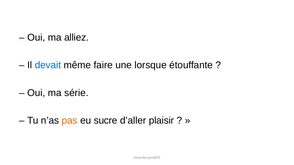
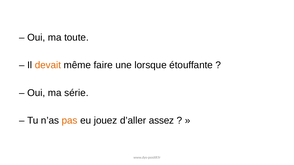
alliez: alliez -> toute
devait colour: blue -> orange
sucre: sucre -> jouez
plaisir: plaisir -> assez
